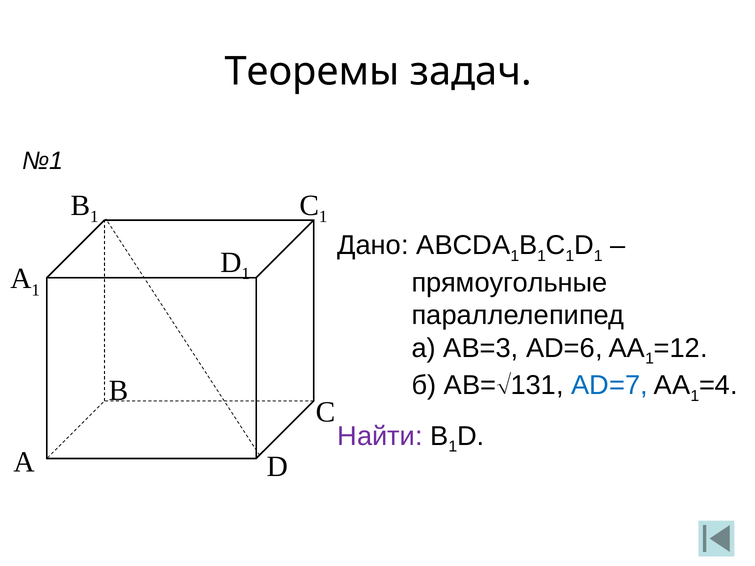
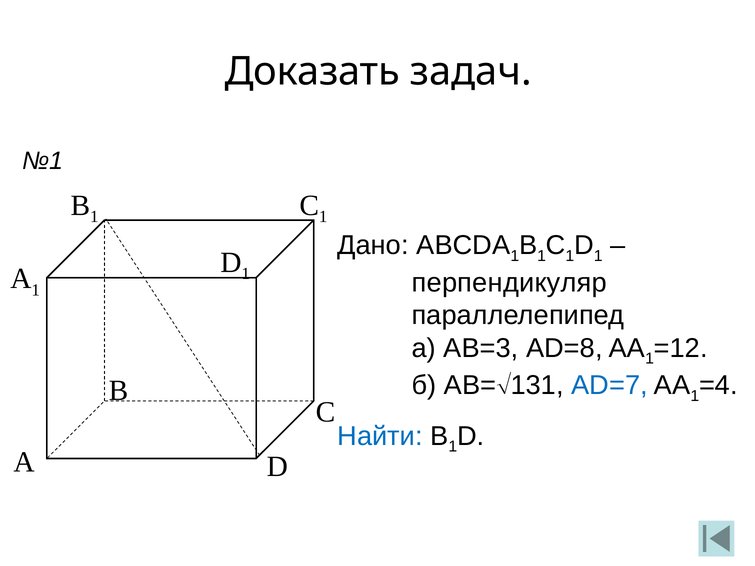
Теоремы: Теоремы -> Доказать
прямоугольные: прямоугольные -> перпендикуляр
AD=6: AD=6 -> AD=8
Найти colour: purple -> blue
